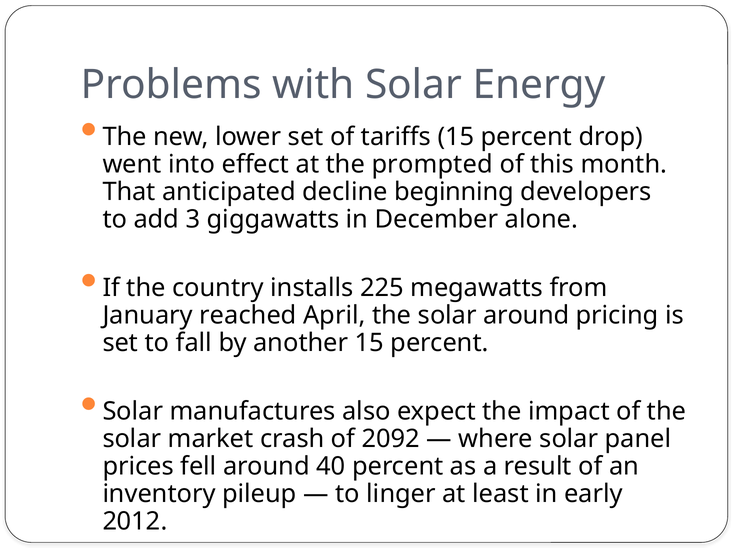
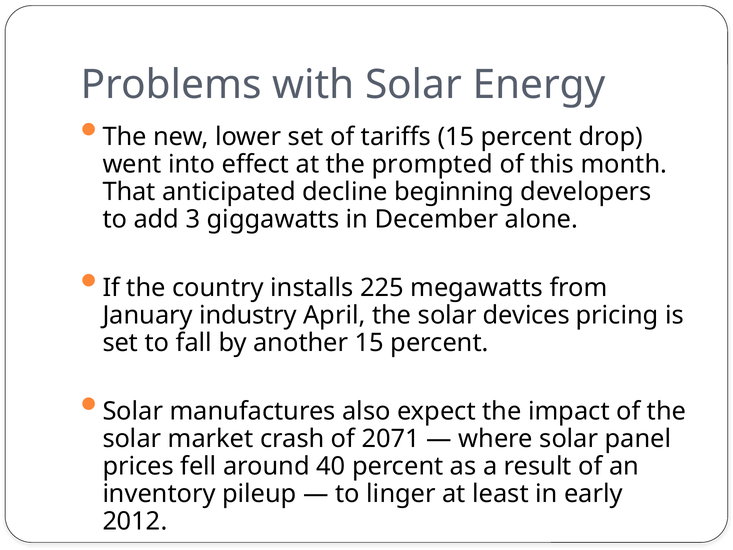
reached: reached -> industry
solar around: around -> devices
2092: 2092 -> 2071
